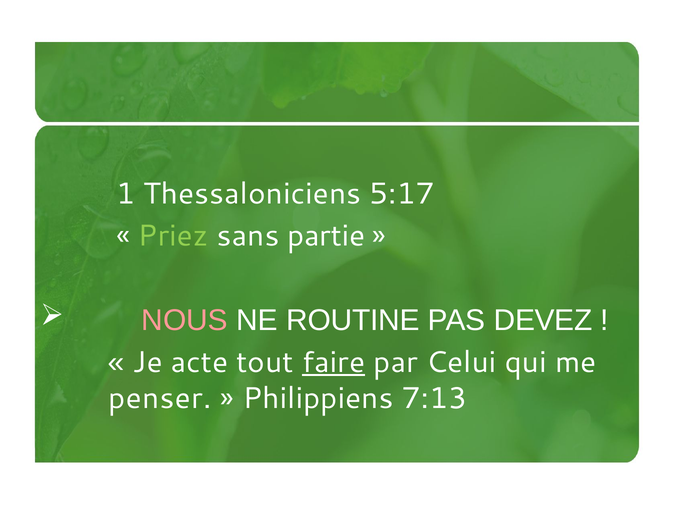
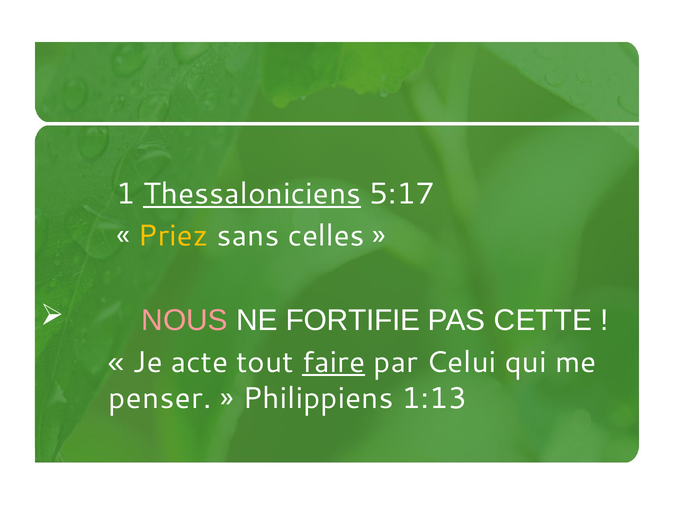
Thessaloniciens underline: none -> present
Priez colour: light green -> yellow
partie: partie -> celles
ROUTINE: ROUTINE -> FORTIFIE
DEVEZ: DEVEZ -> CETTE
7:13: 7:13 -> 1:13
